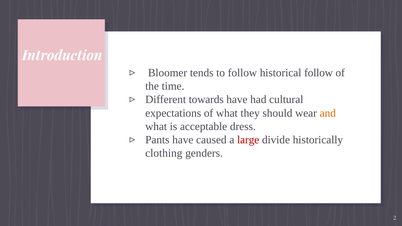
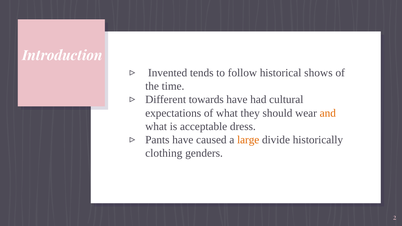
Bloomer: Bloomer -> Invented
historical follow: follow -> shows
large colour: red -> orange
